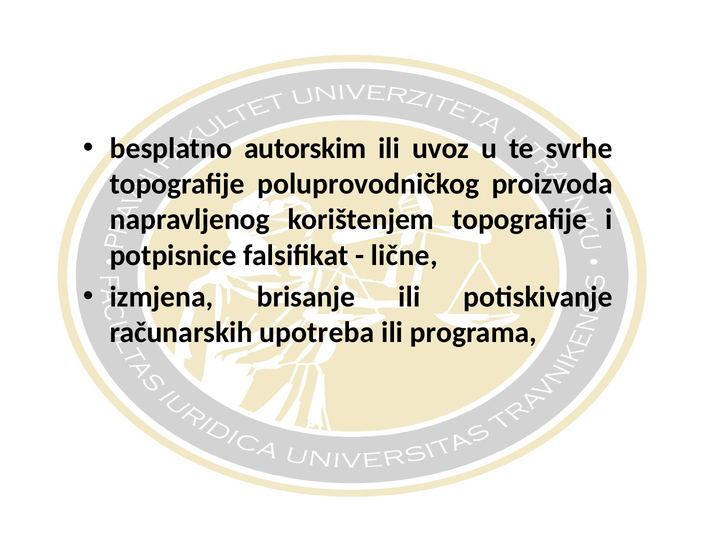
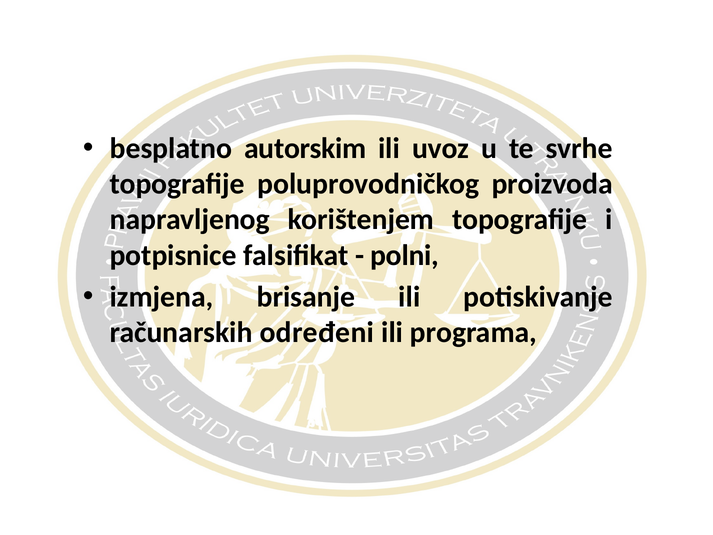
lične: lične -> polni
upotreba: upotreba -> određeni
